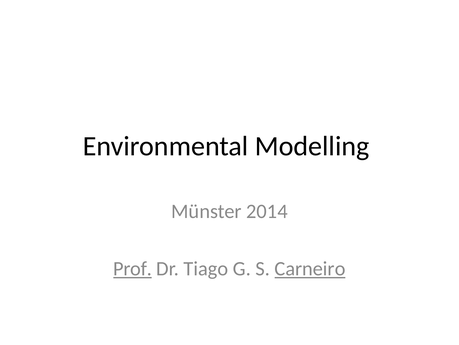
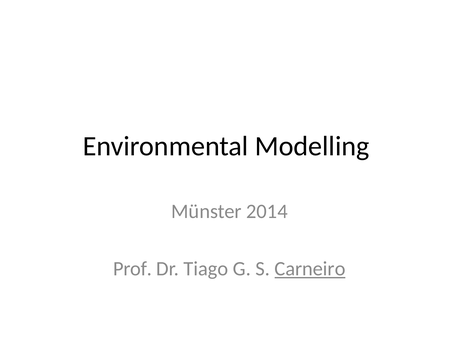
Prof underline: present -> none
